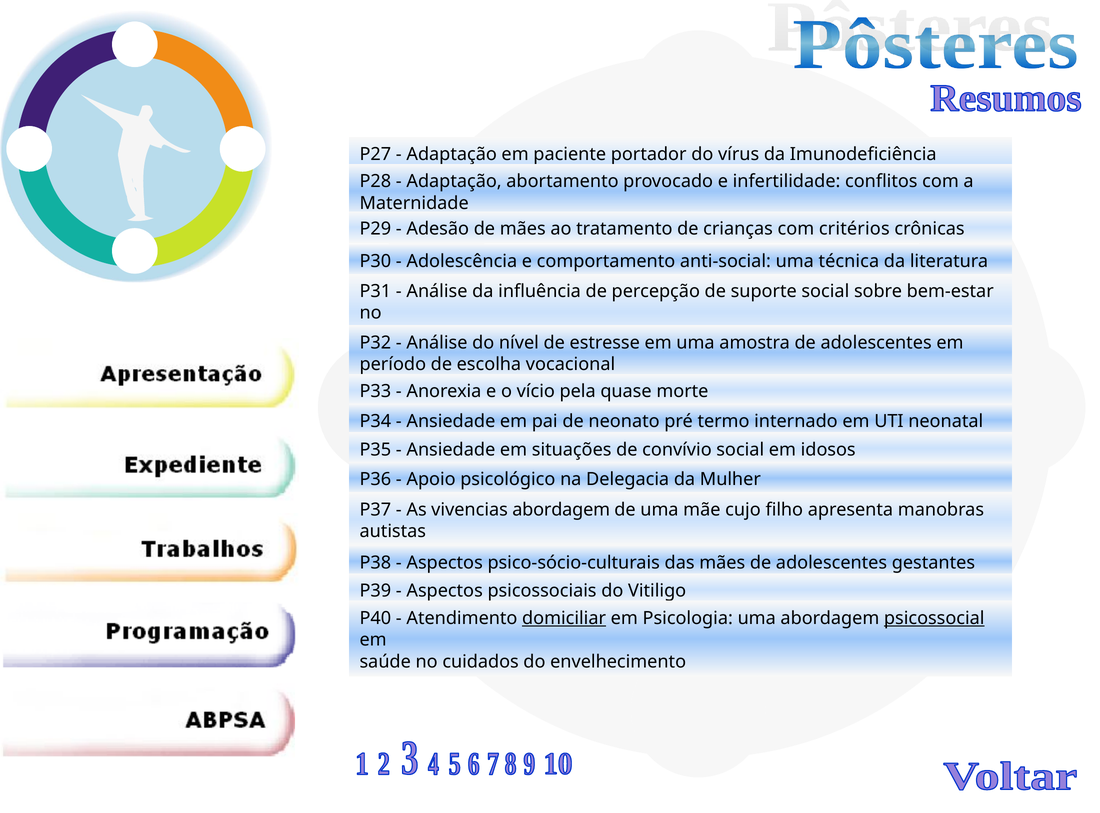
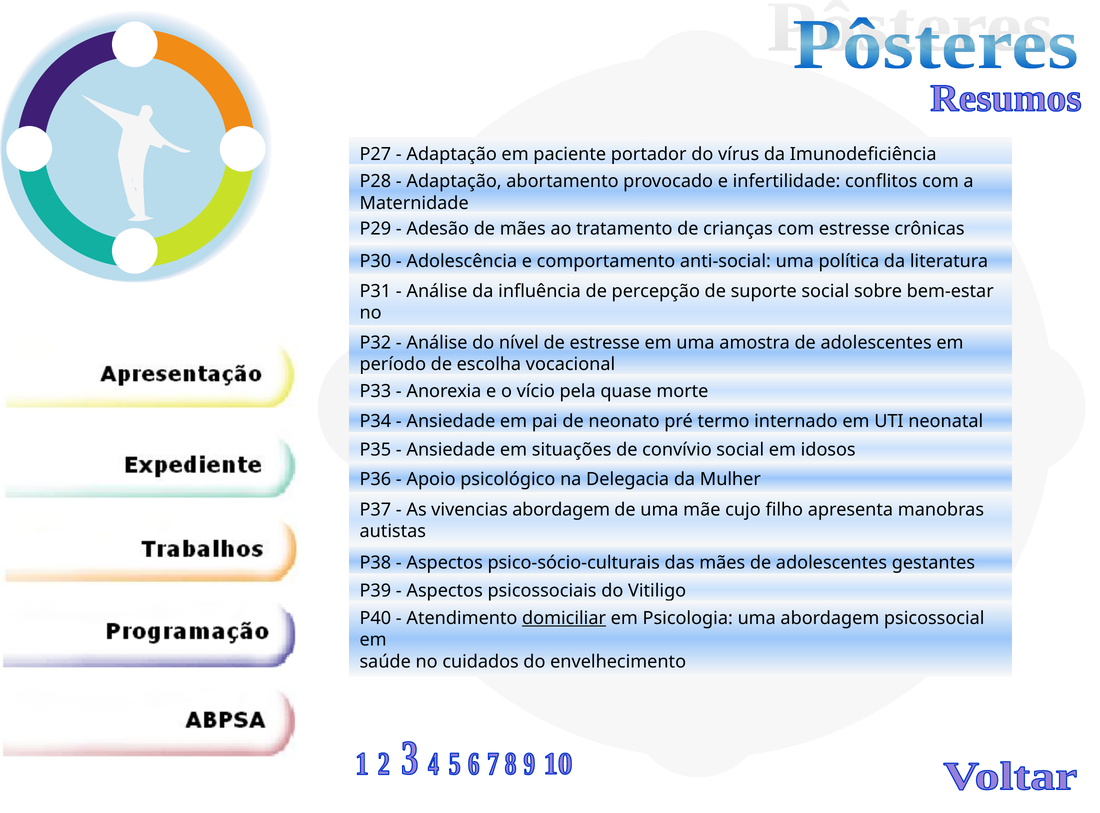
com critérios: critérios -> estresse
técnica: técnica -> política
psicossocial underline: present -> none
